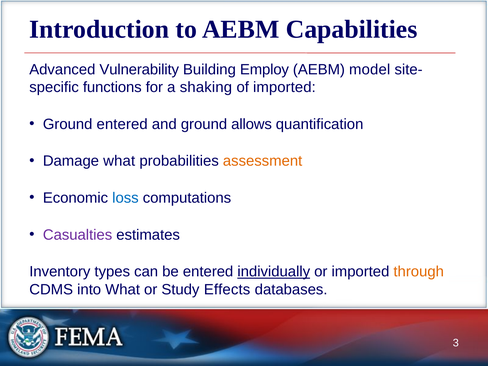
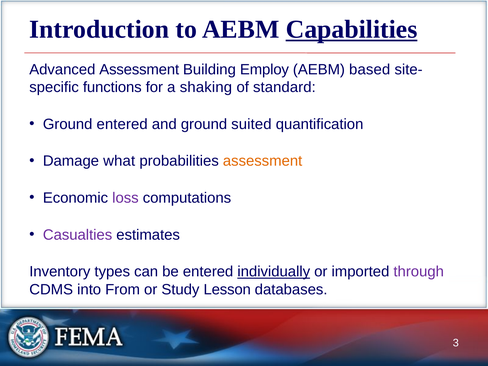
Capabilities underline: none -> present
Advanced Vulnerability: Vulnerability -> Assessment
model: model -> based
of imported: imported -> standard
allows: allows -> suited
loss colour: blue -> purple
through colour: orange -> purple
into What: What -> From
Effects: Effects -> Lesson
